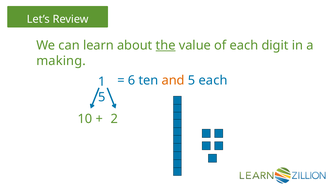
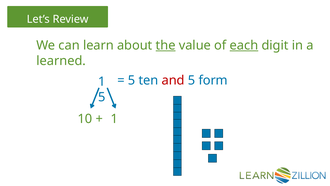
each at (244, 45) underline: none -> present
making: making -> learned
6 at (132, 80): 6 -> 5
and colour: orange -> red
5 each: each -> form
2 at (114, 119): 2 -> 1
